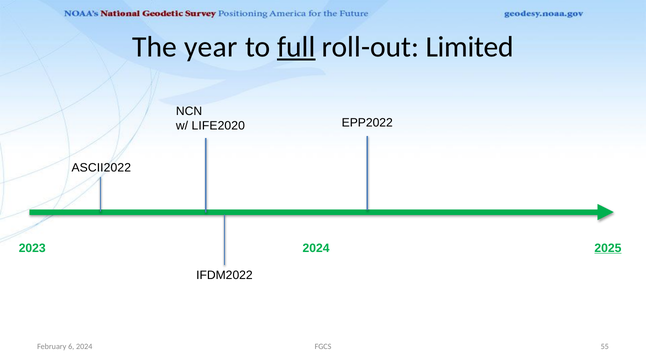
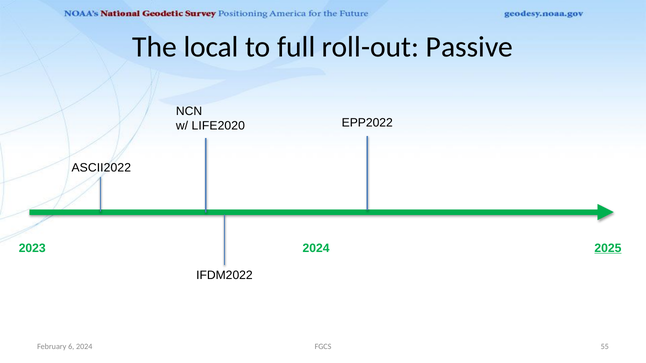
year: year -> local
full underline: present -> none
Limited: Limited -> Passive
